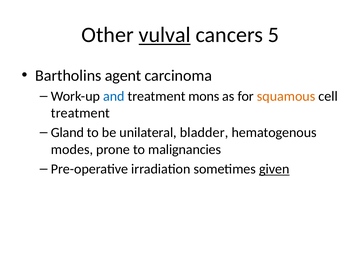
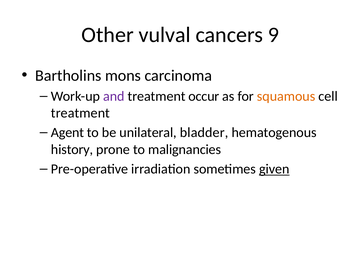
vulval underline: present -> none
5: 5 -> 9
agent: agent -> mons
and colour: blue -> purple
mons: mons -> occur
Gland: Gland -> Agent
modes: modes -> history
